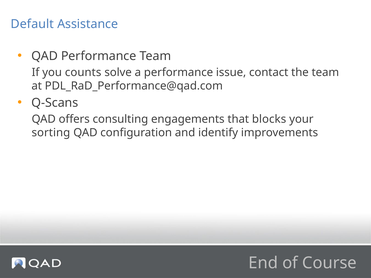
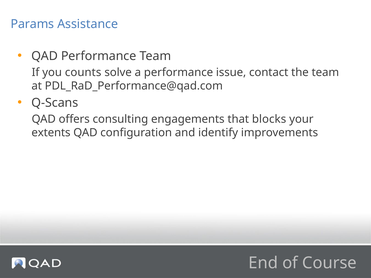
Default: Default -> Params
sorting: sorting -> extents
